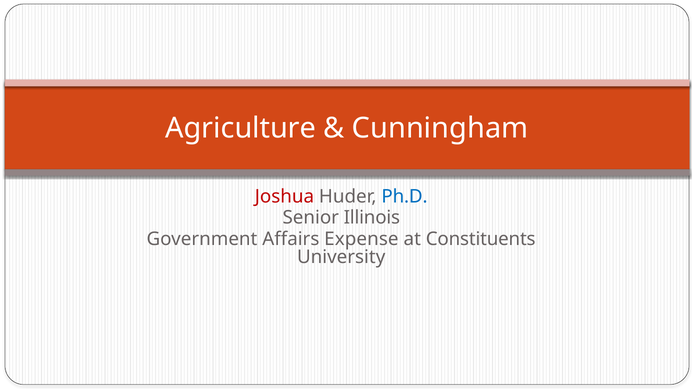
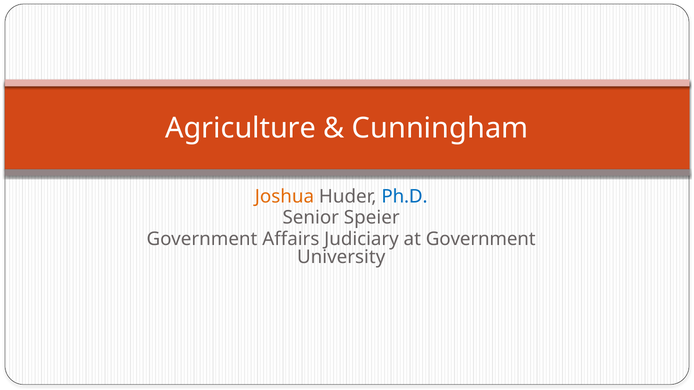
Joshua colour: red -> orange
Illinois: Illinois -> Speier
Expense: Expense -> Judiciary
at Constituents: Constituents -> Government
